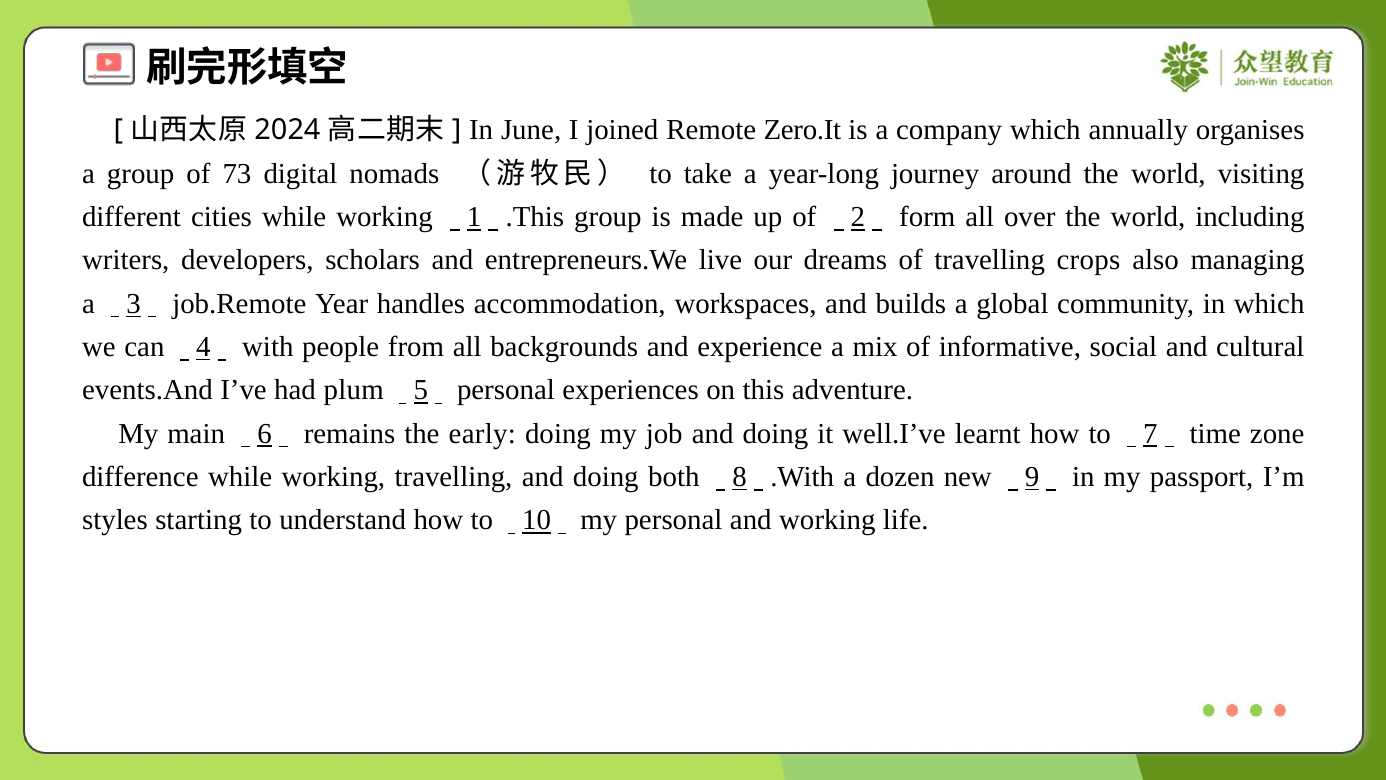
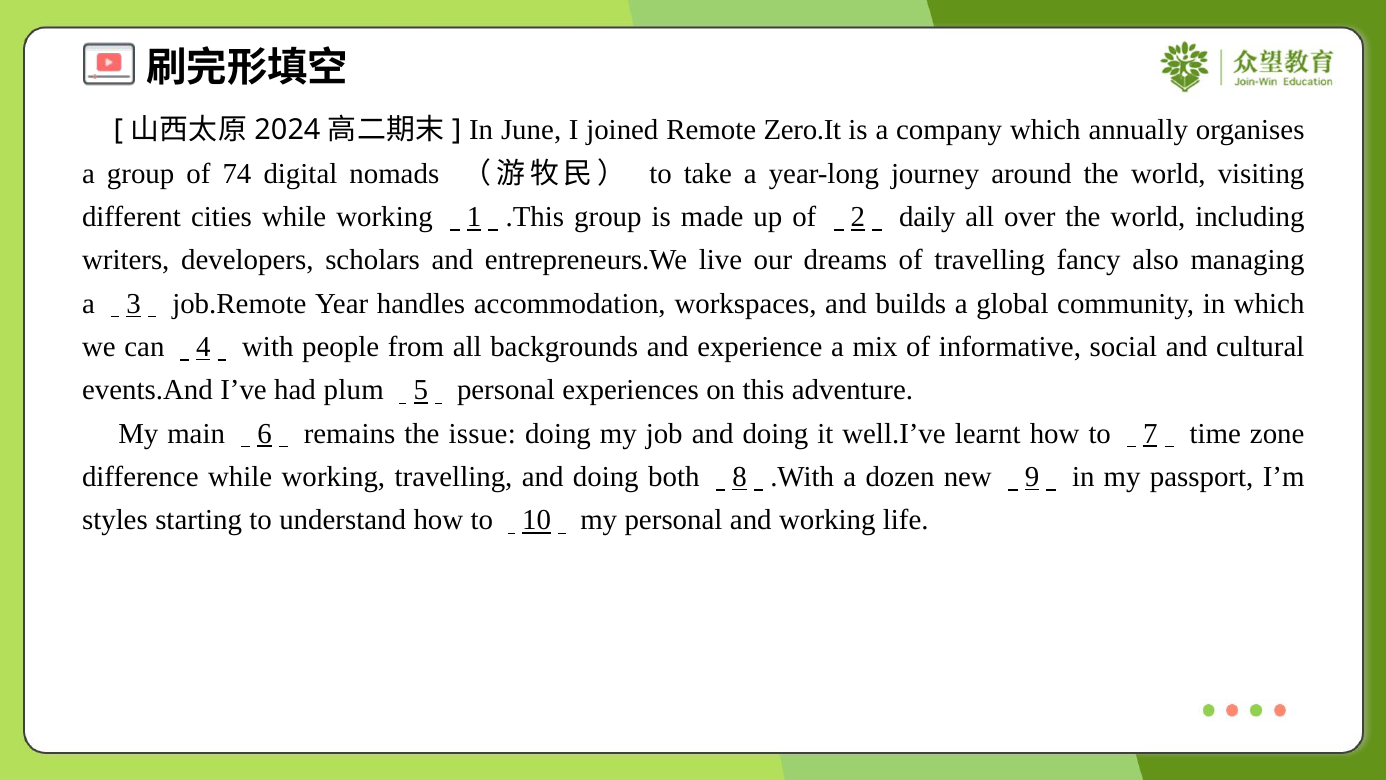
73: 73 -> 74
form: form -> daily
crops: crops -> fancy
early: early -> issue
